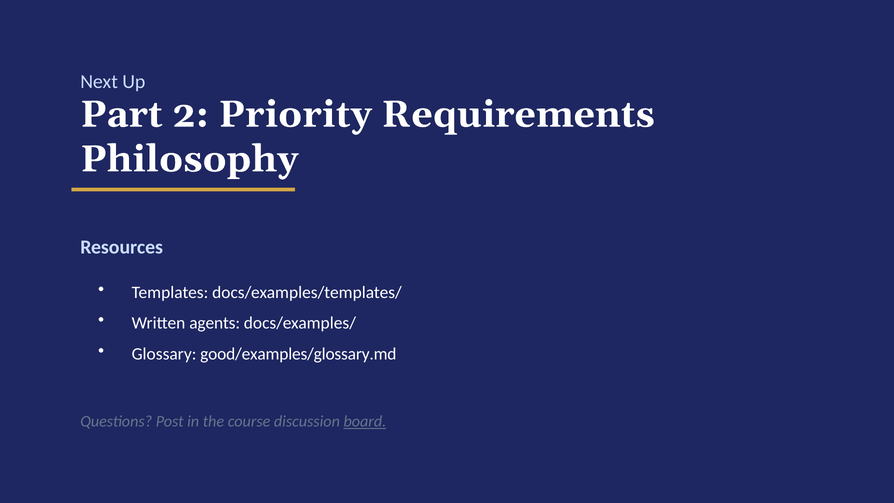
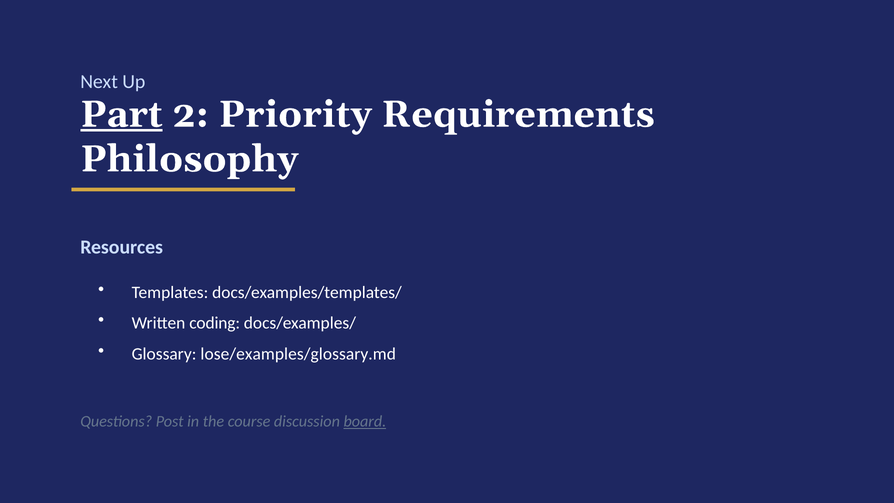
Part underline: none -> present
agents: agents -> coding
good/examples/glossary.md: good/examples/glossary.md -> lose/examples/glossary.md
